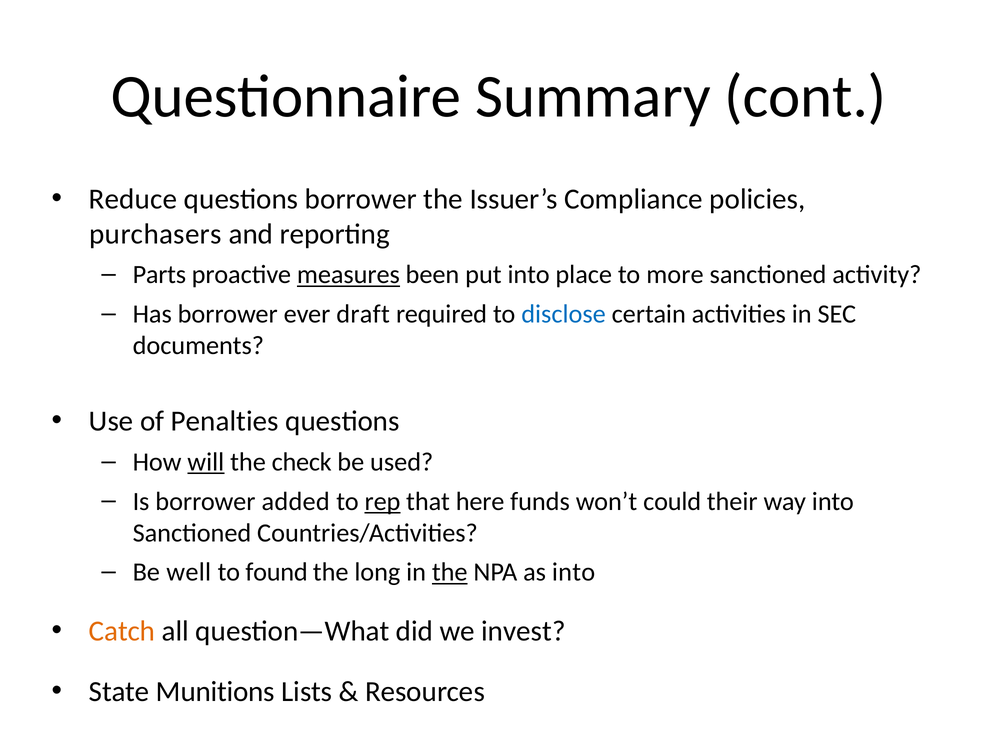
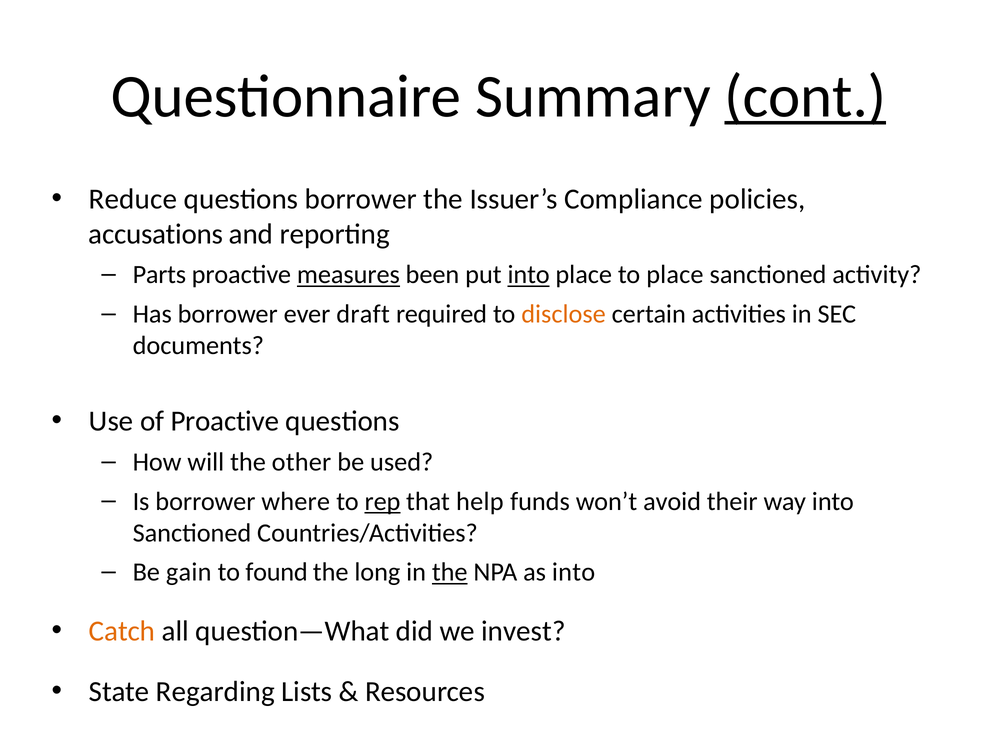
cont underline: none -> present
purchasers: purchasers -> accusations
into at (529, 275) underline: none -> present
to more: more -> place
disclose colour: blue -> orange
of Penalties: Penalties -> Proactive
will underline: present -> none
check: check -> other
added: added -> where
here: here -> help
could: could -> avoid
well: well -> gain
Munitions: Munitions -> Regarding
